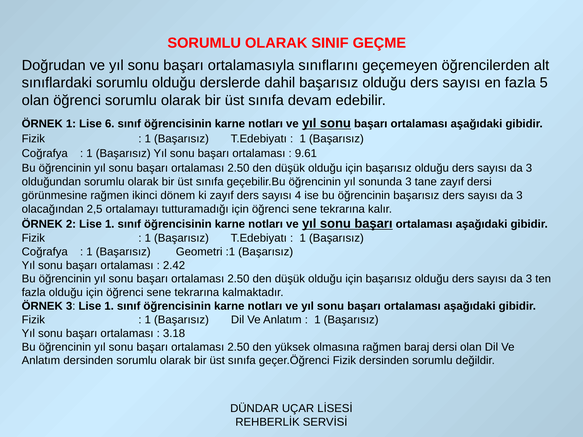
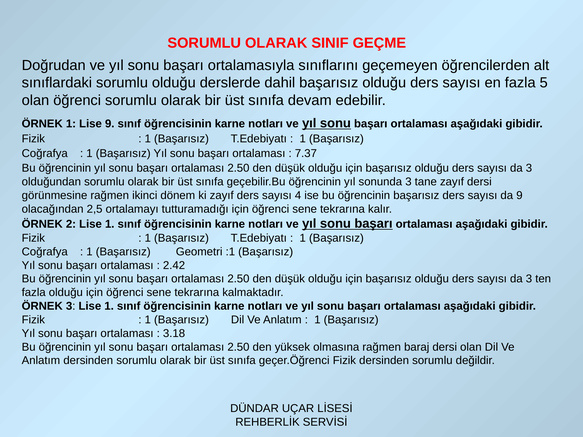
Lise 6: 6 -> 9
9.61: 9.61 -> 7.37
3 at (519, 195): 3 -> 9
